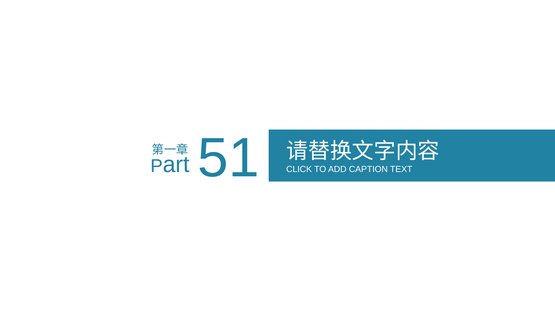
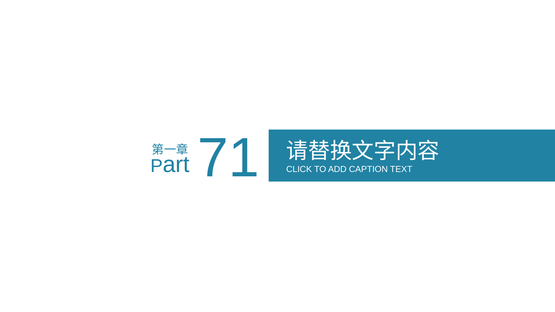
51: 51 -> 71
